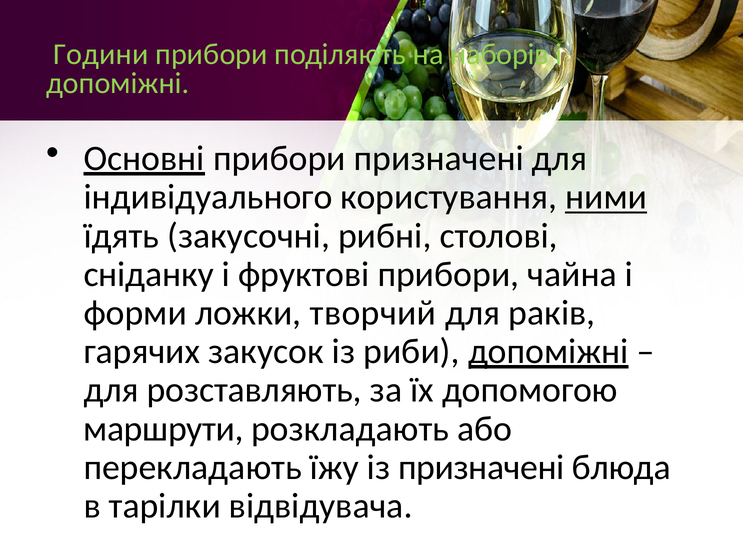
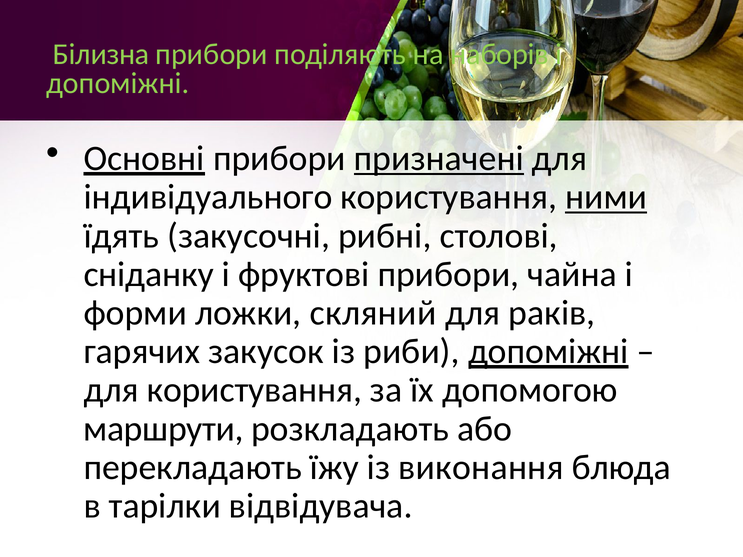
Години: Години -> Білизна
призначені at (439, 159) underline: none -> present
творчий: творчий -> скляний
для розставляють: розставляють -> користування
із призначені: призначені -> виконання
